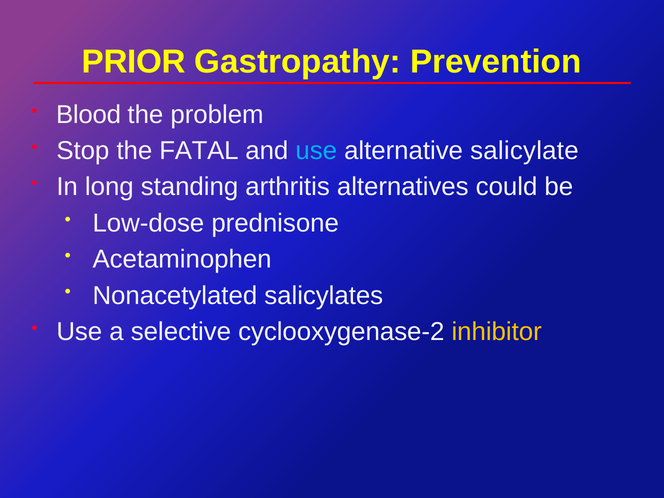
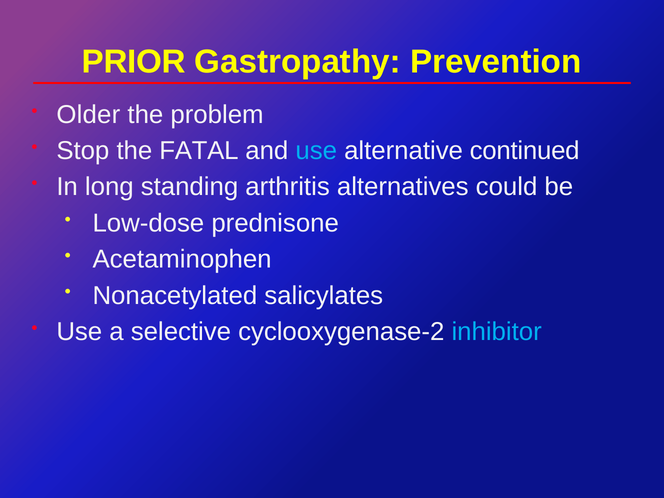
Blood: Blood -> Older
salicylate: salicylate -> continued
inhibitor colour: yellow -> light blue
